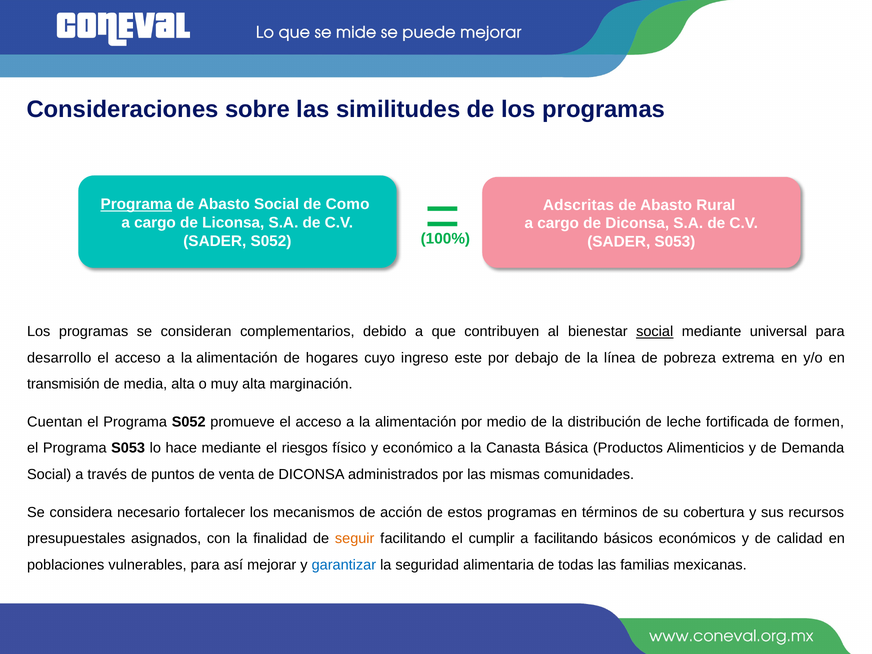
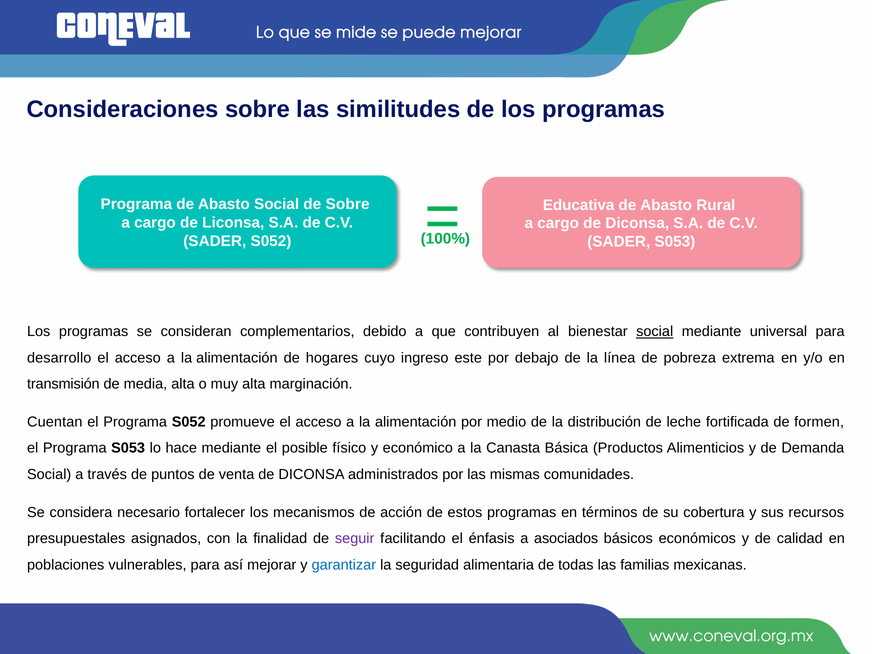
Programa at (136, 204) underline: present -> none
de Como: Como -> Sobre
Adscritas: Adscritas -> Educativa
riesgos: riesgos -> posible
seguir colour: orange -> purple
cumplir: cumplir -> énfasis
a facilitando: facilitando -> asociados
